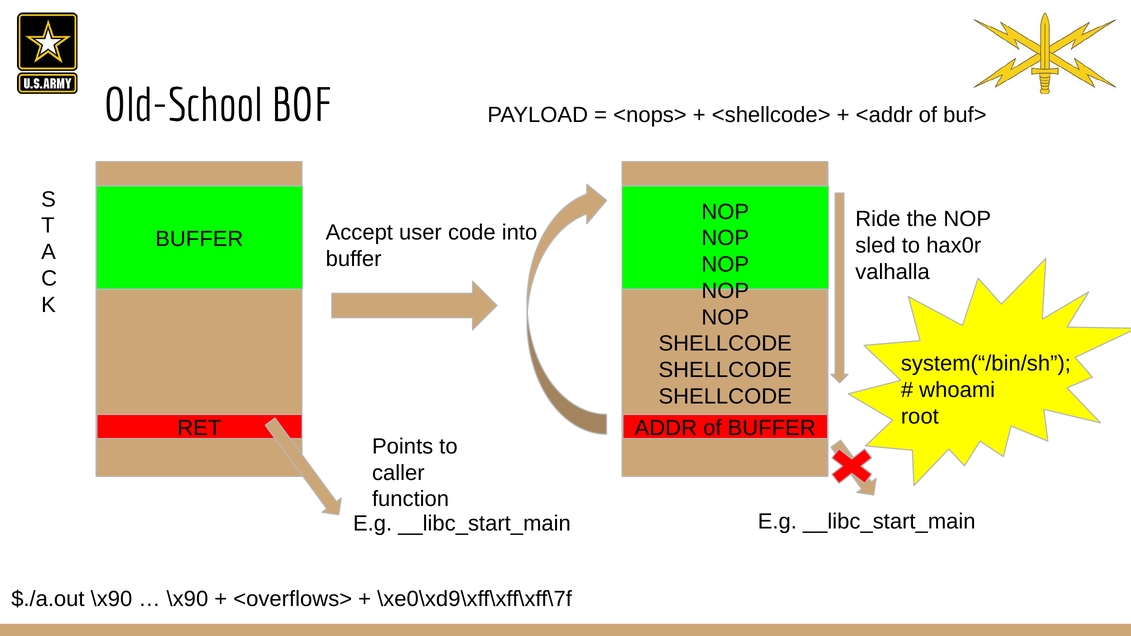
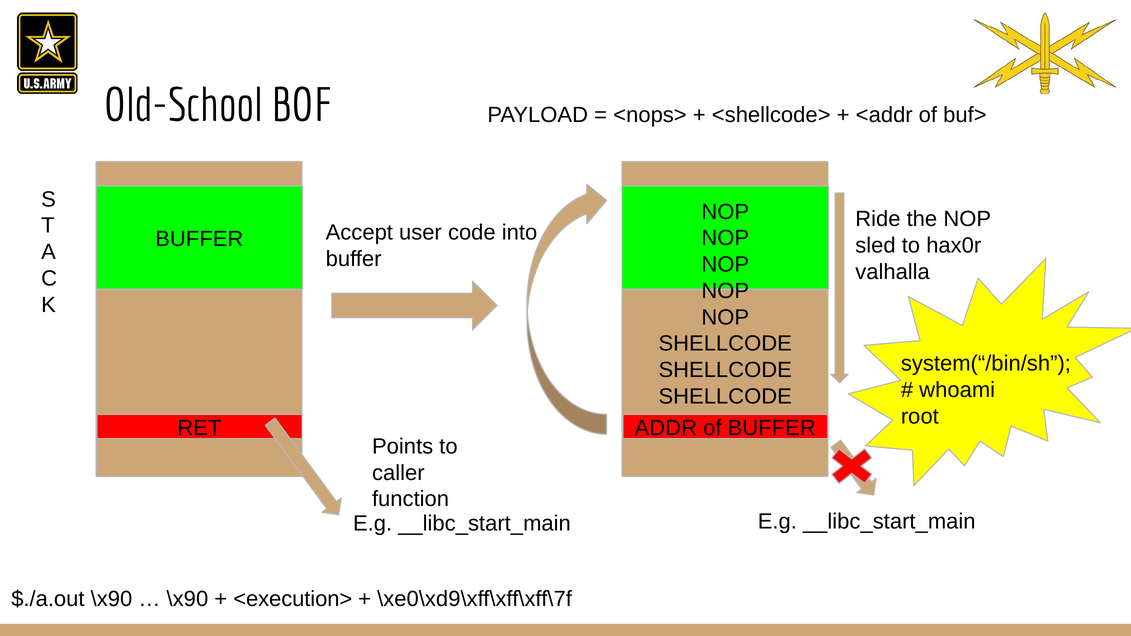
<overflows>: <overflows> -> <execution>
